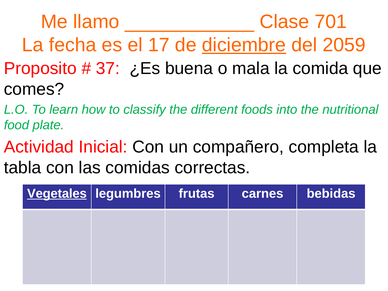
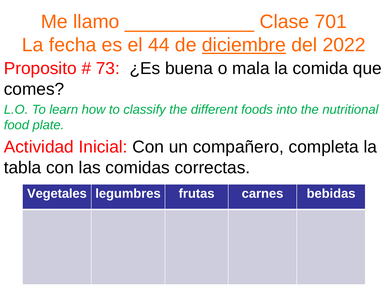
17: 17 -> 44
2059: 2059 -> 2022
37: 37 -> 73
Vegetales underline: present -> none
